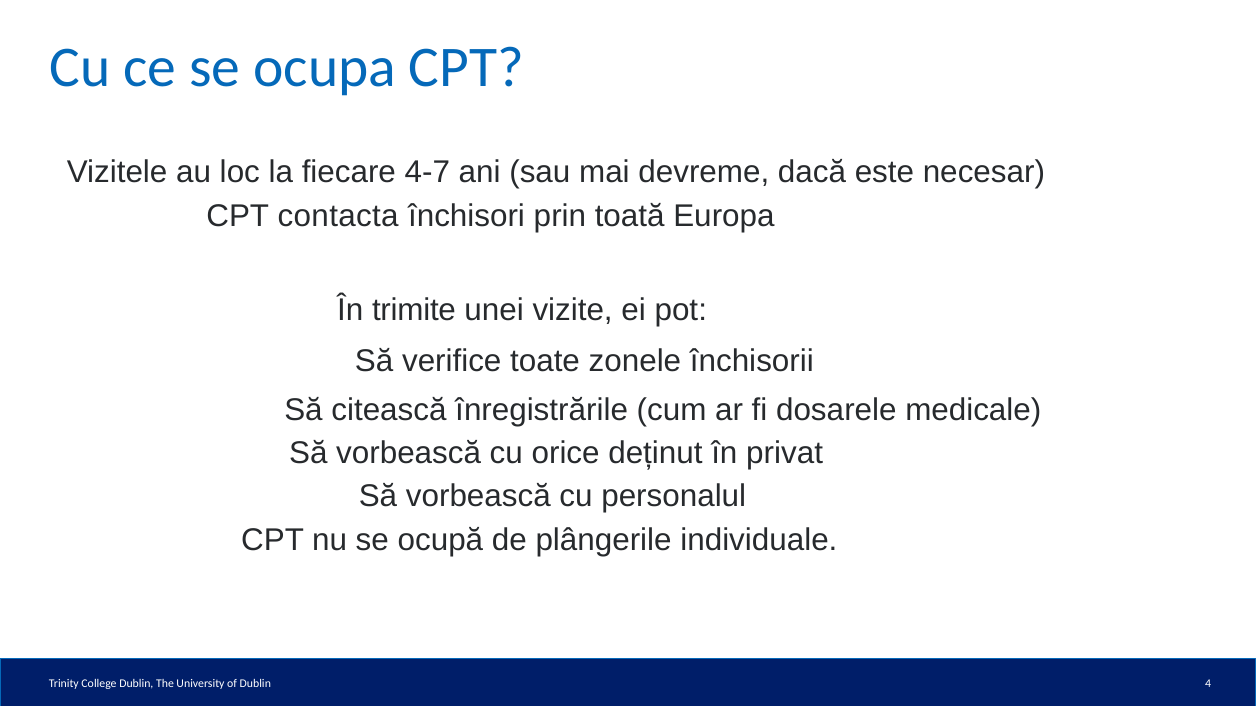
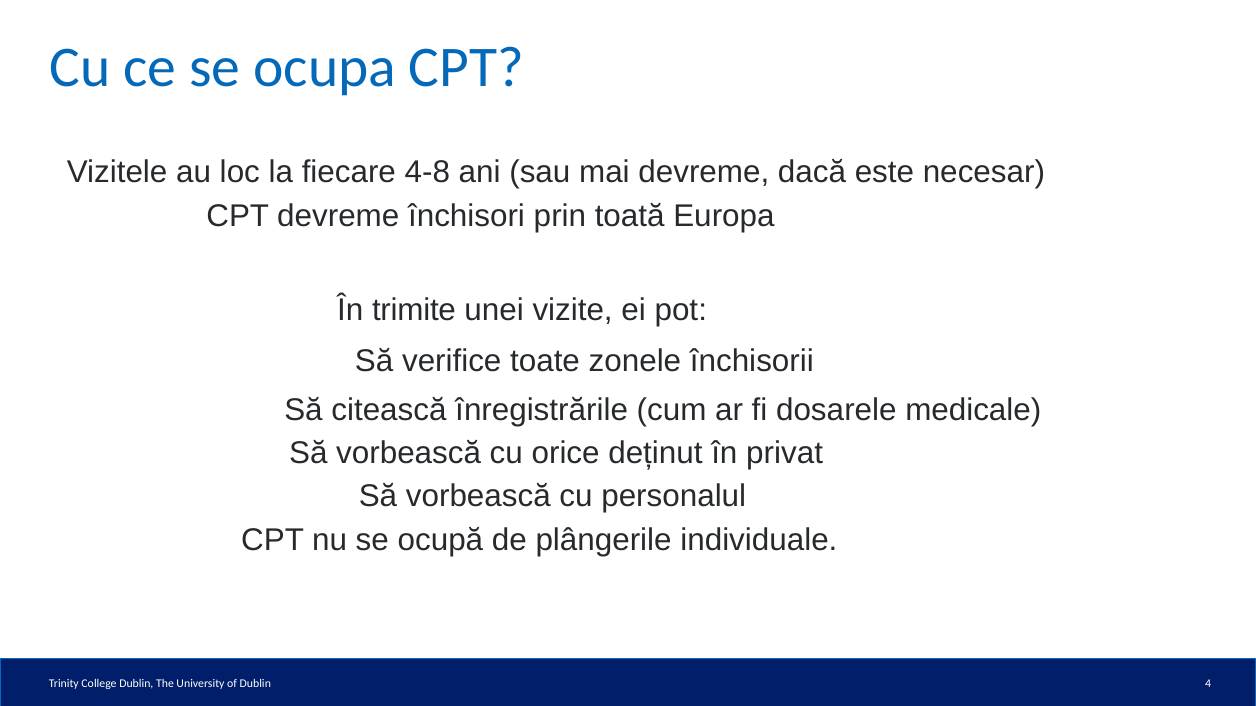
4-7: 4-7 -> 4-8
CPT contacta: contacta -> devreme
